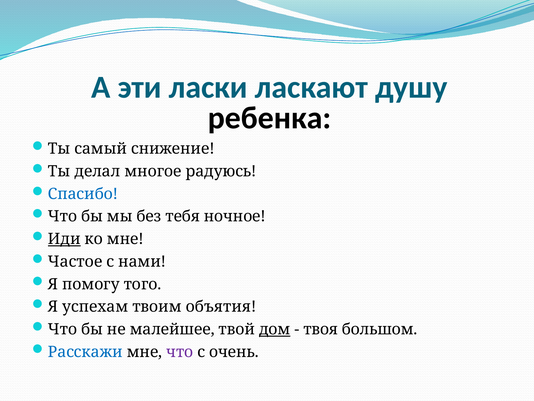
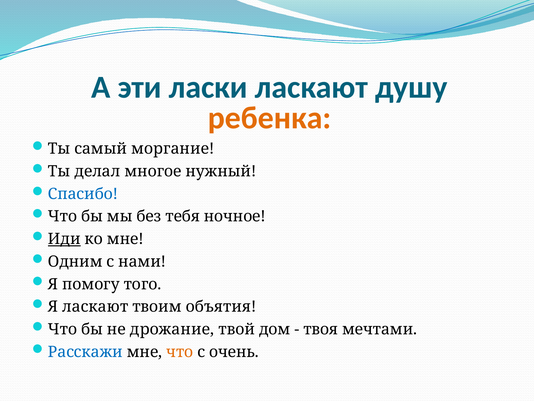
ребенка colour: black -> orange
снижение: снижение -> моргание
радуюсь: радуюсь -> нужный
Частое: Частое -> Одним
Я успехам: успехам -> ласкают
малейшее: малейшее -> дрожание
дом underline: present -> none
большом: большом -> мечтами
что at (180, 351) colour: purple -> orange
